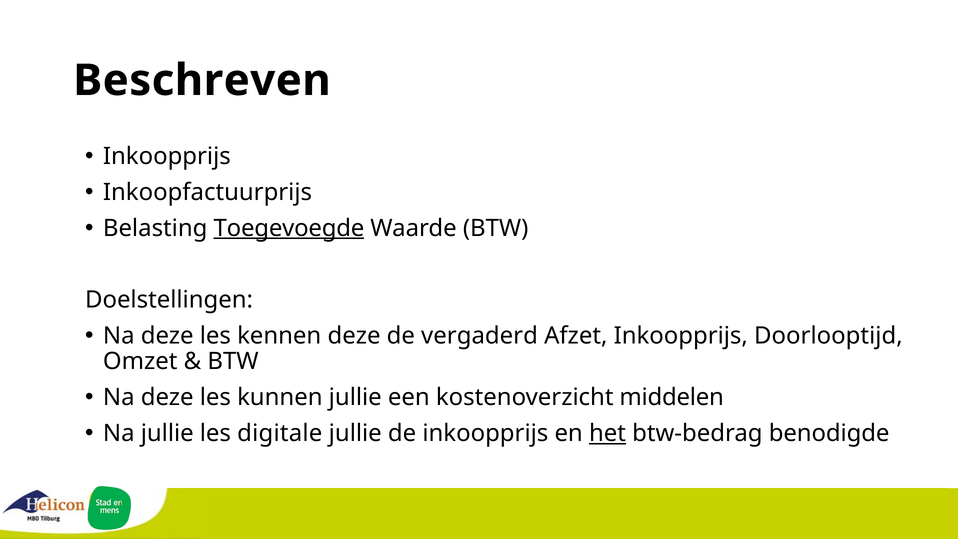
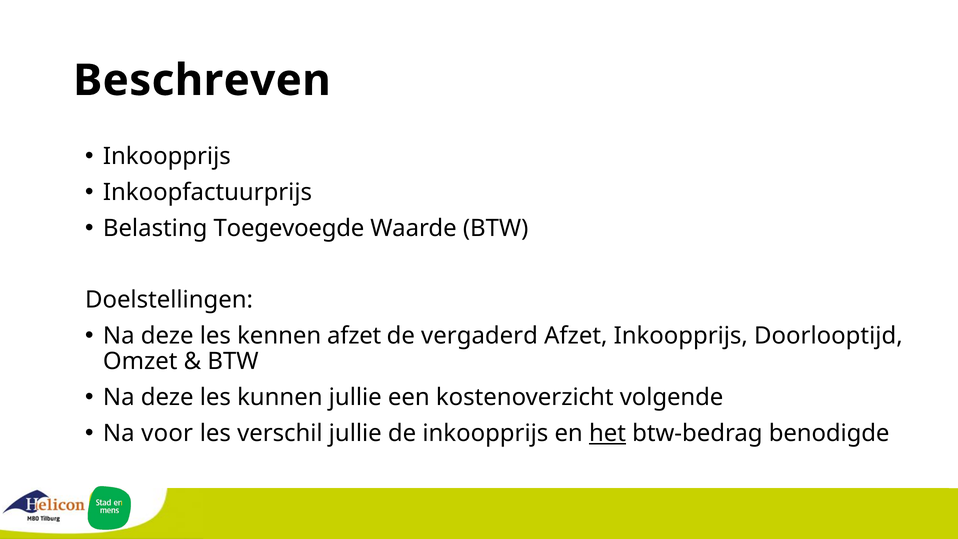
Toegevoegde underline: present -> none
kennen deze: deze -> afzet
middelen: middelen -> volgende
Na jullie: jullie -> voor
digitale: digitale -> verschil
